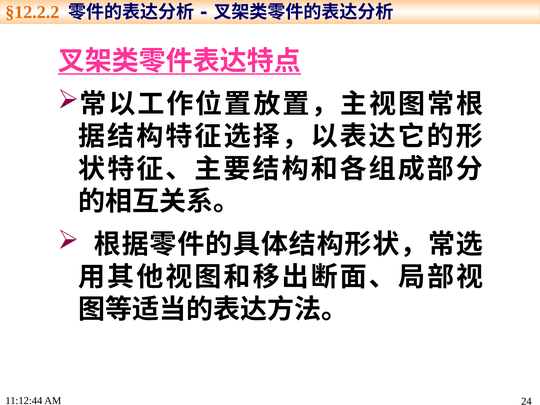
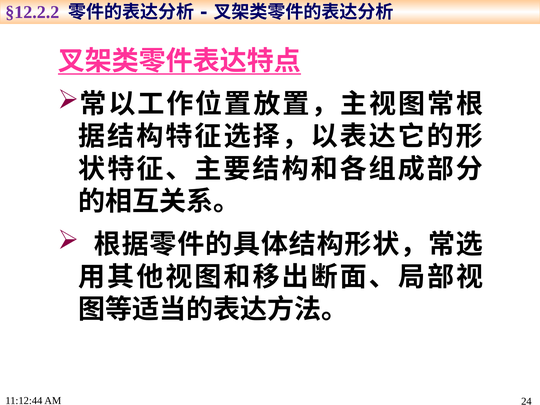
§12.2.2 colour: orange -> purple
